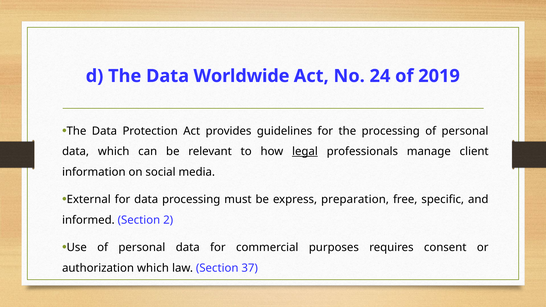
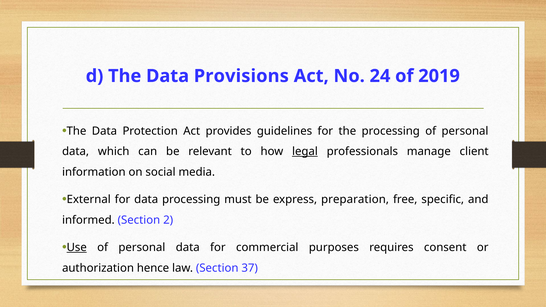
Worldwide: Worldwide -> Provisions
Use underline: none -> present
authorization which: which -> hence
